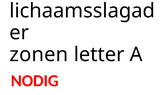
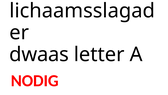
zonen: zonen -> dwaas
